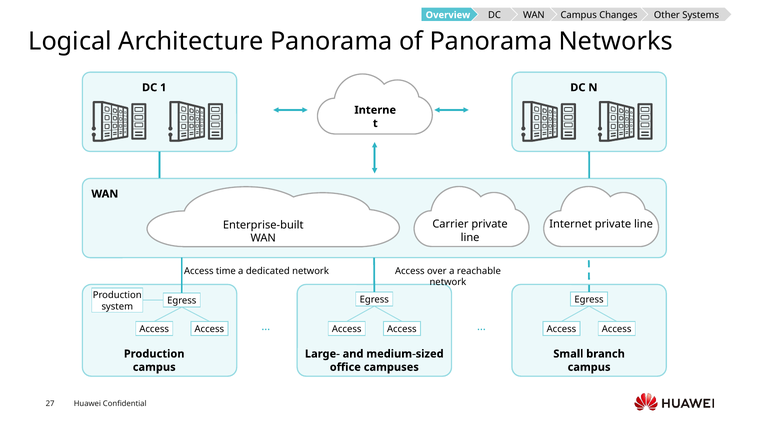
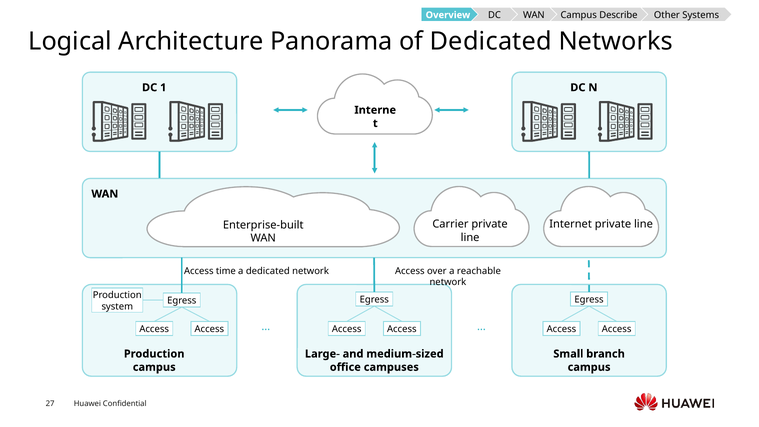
Changes: Changes -> Describe
of Panorama: Panorama -> Dedicated
